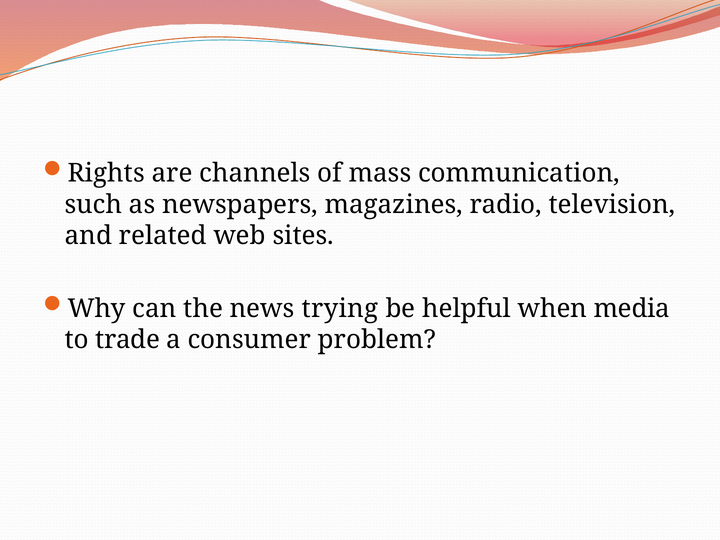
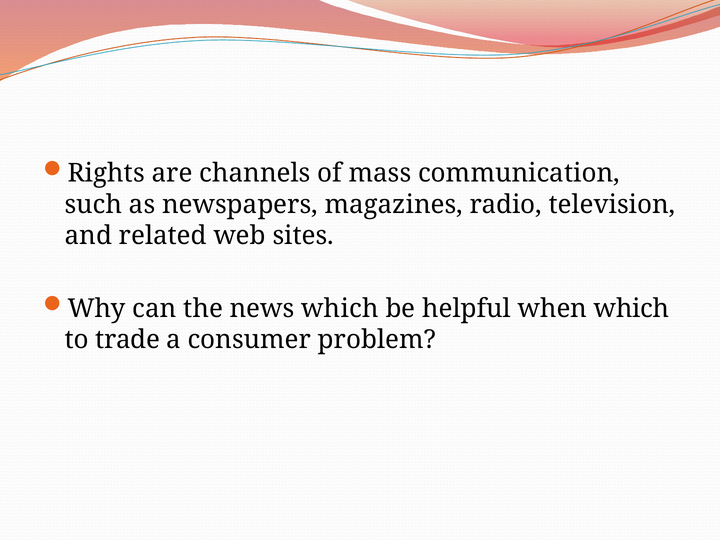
news trying: trying -> which
when media: media -> which
